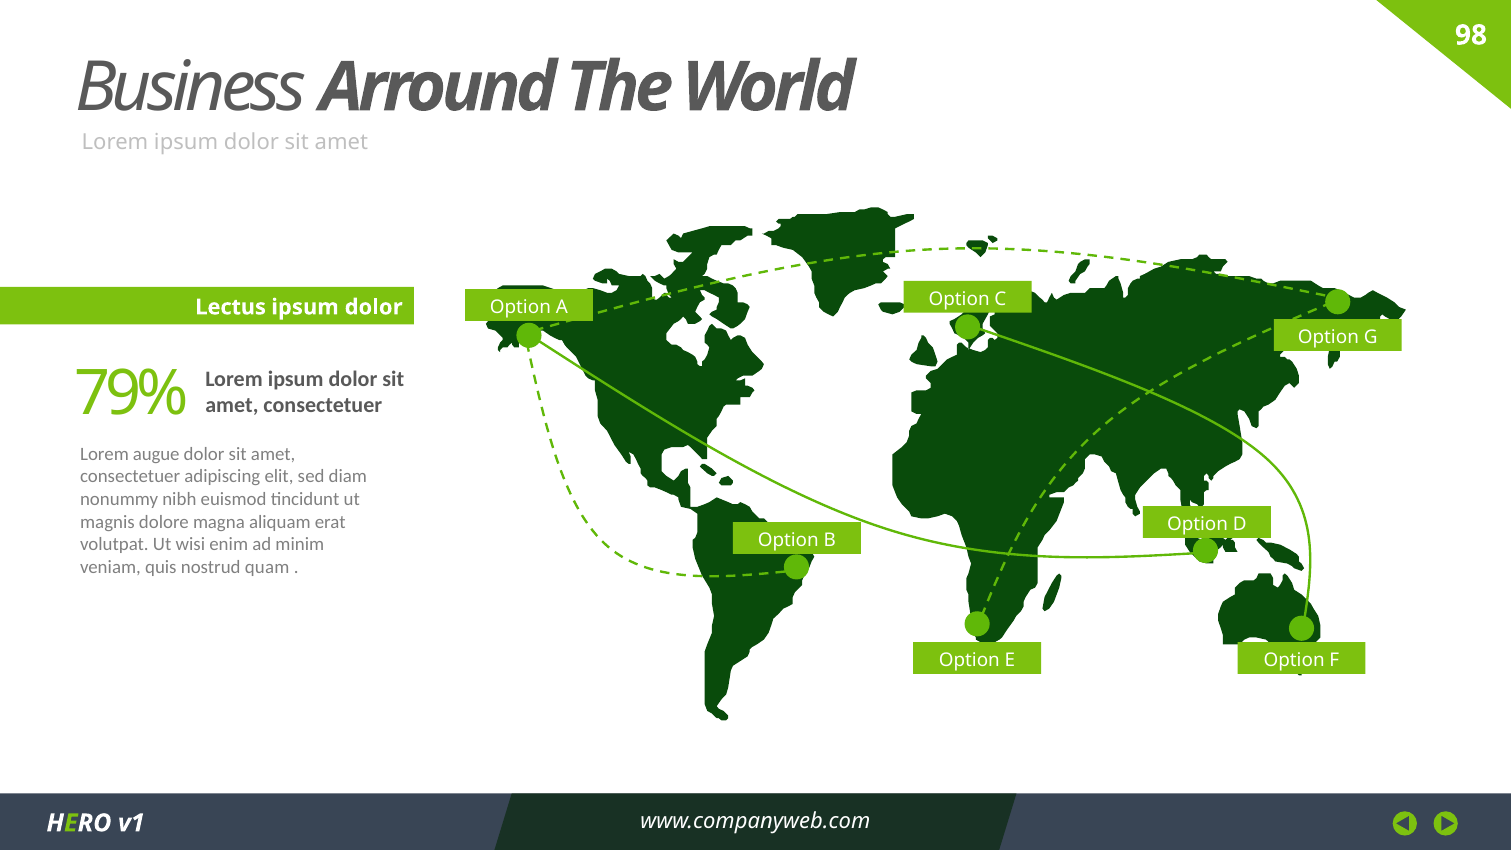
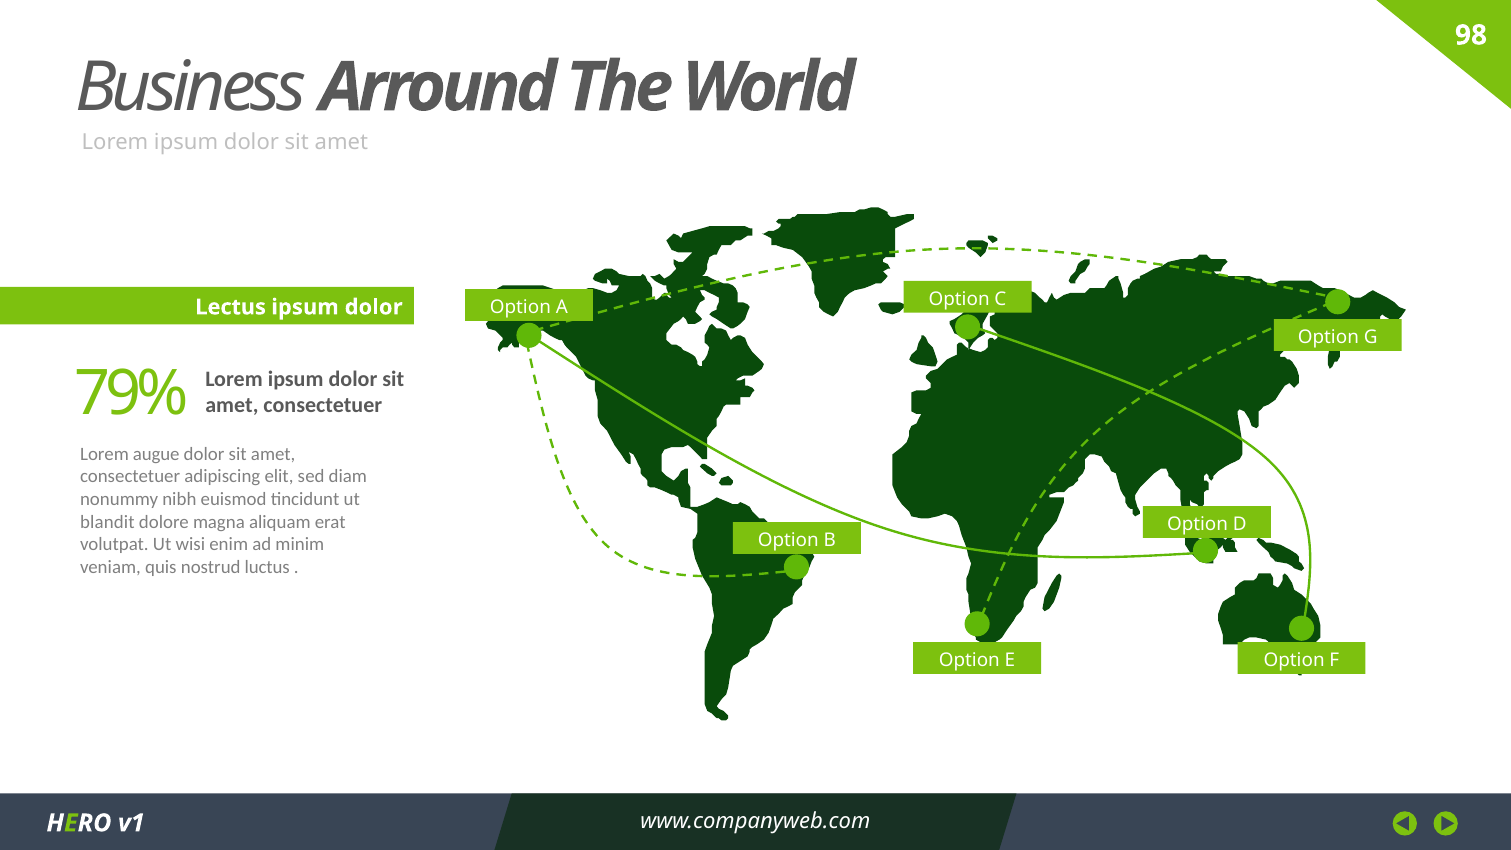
magnis: magnis -> blandit
quam: quam -> luctus
